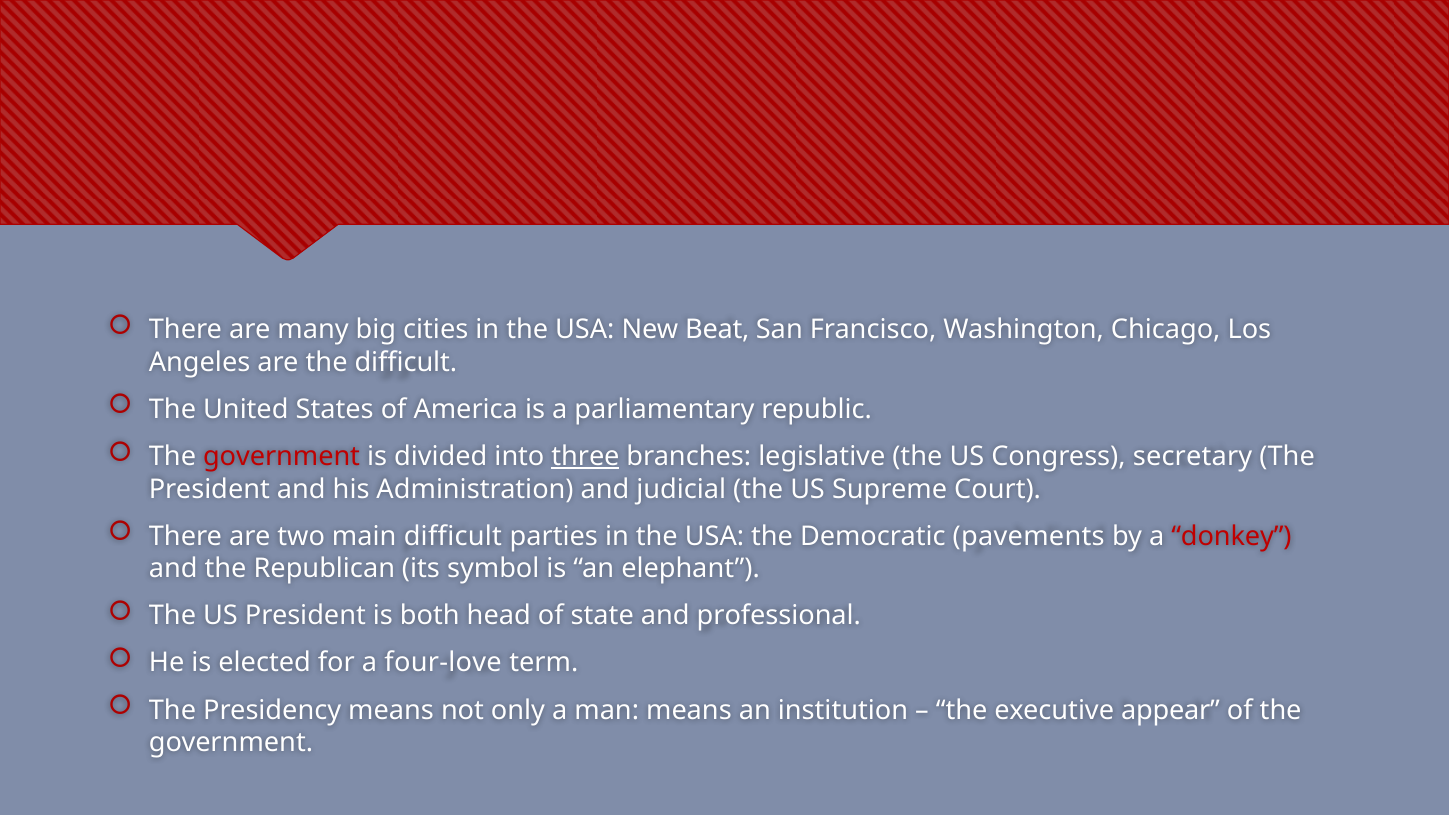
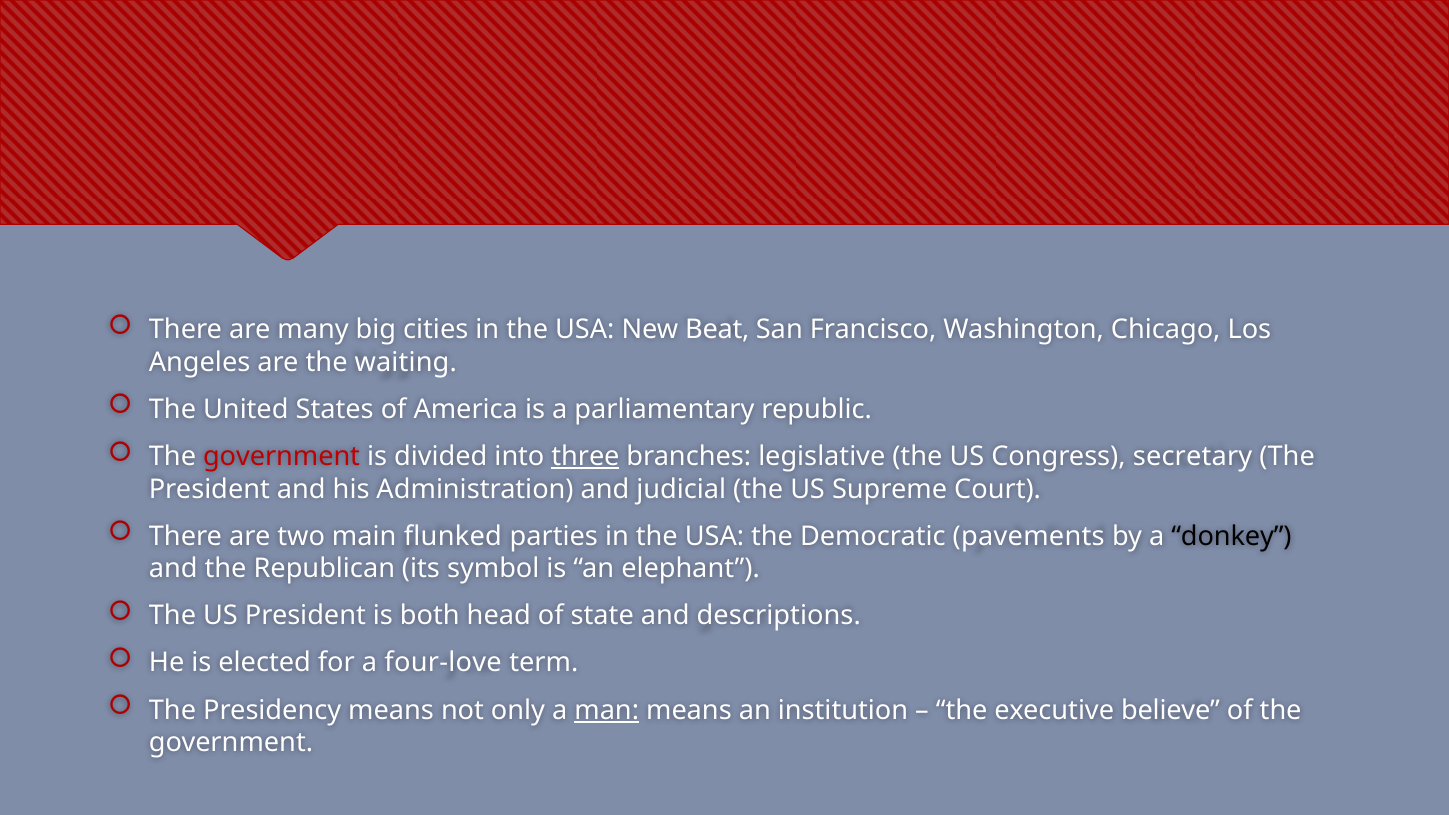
the difficult: difficult -> waiting
main difficult: difficult -> flunked
donkey colour: red -> black
professional: professional -> descriptions
man underline: none -> present
appear: appear -> believe
